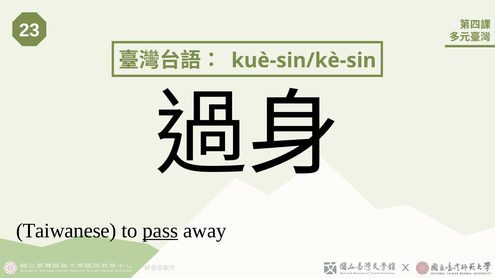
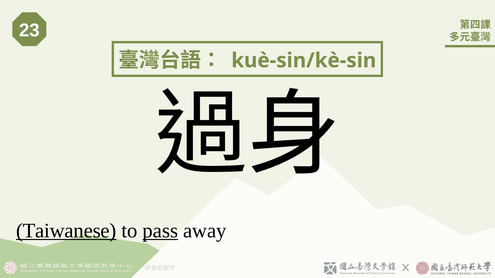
Taiwanese underline: none -> present
